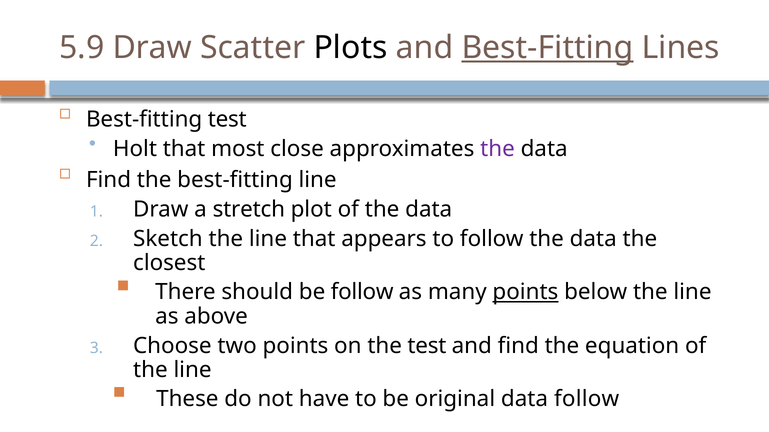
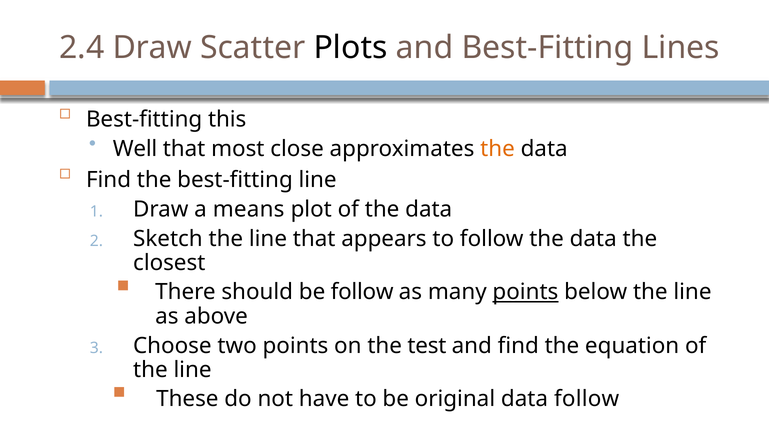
5.9: 5.9 -> 2.4
Best-Fitting at (547, 48) underline: present -> none
Best-fitting test: test -> this
Holt: Holt -> Well
the at (498, 149) colour: purple -> orange
stretch: stretch -> means
